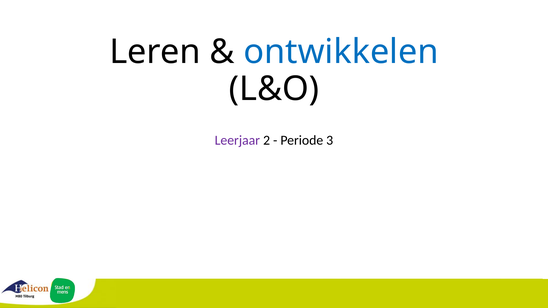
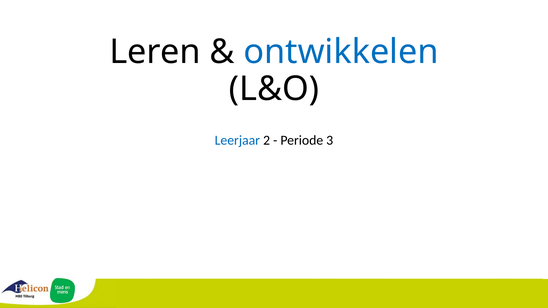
Leerjaar colour: purple -> blue
